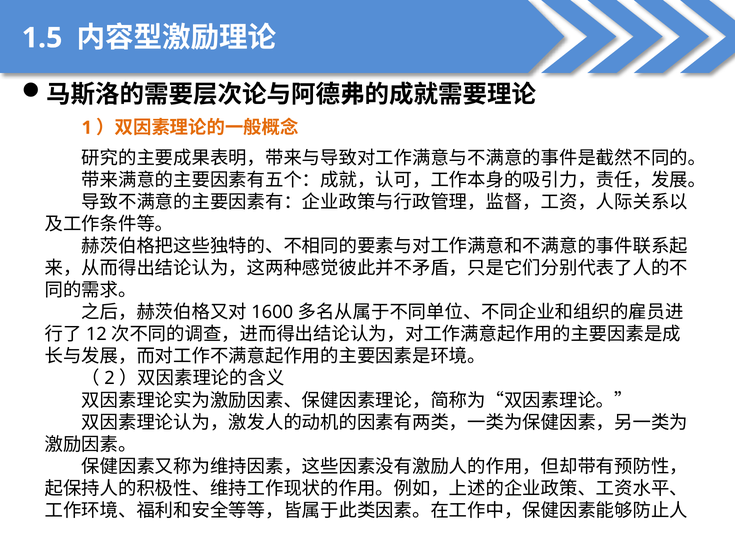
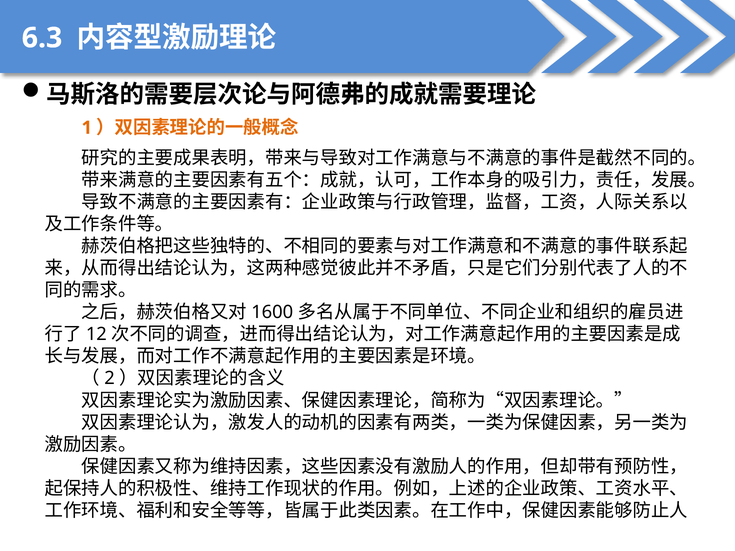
1.5: 1.5 -> 6.3
